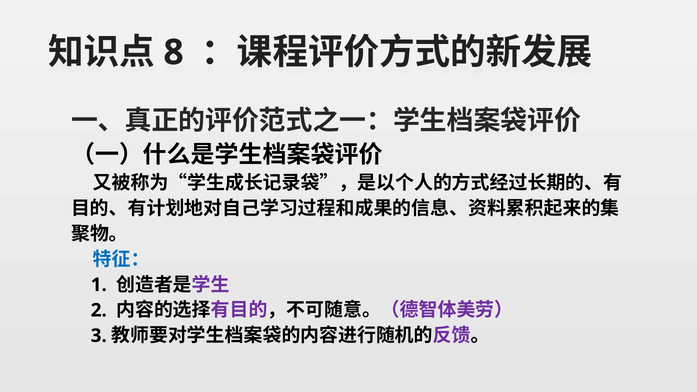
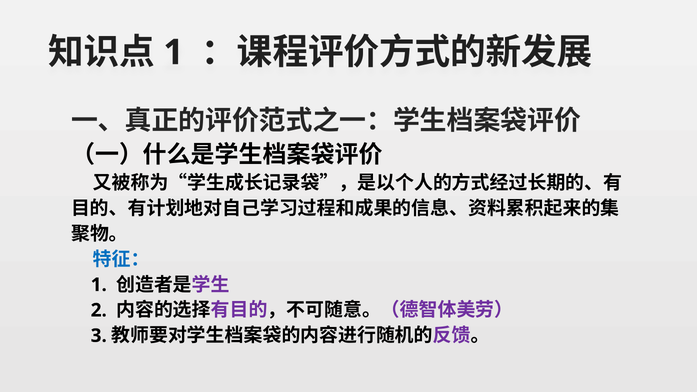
8 at (174, 52): 8 -> 1
